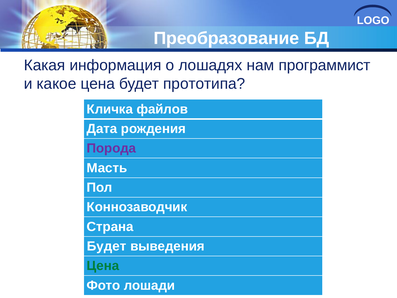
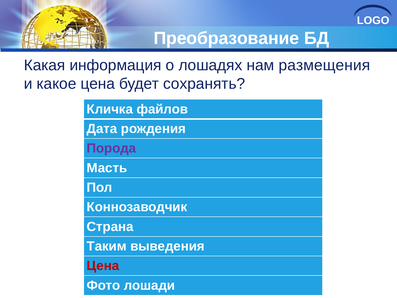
программист: программист -> размещения
прототипа: прототипа -> сохранять
Будет at (107, 246): Будет -> Таким
Цена at (103, 266) colour: green -> red
